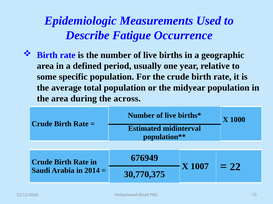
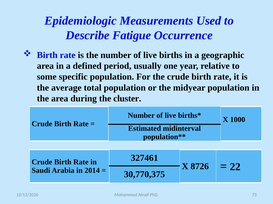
across: across -> cluster
676949: 676949 -> 327461
1007: 1007 -> 8726
